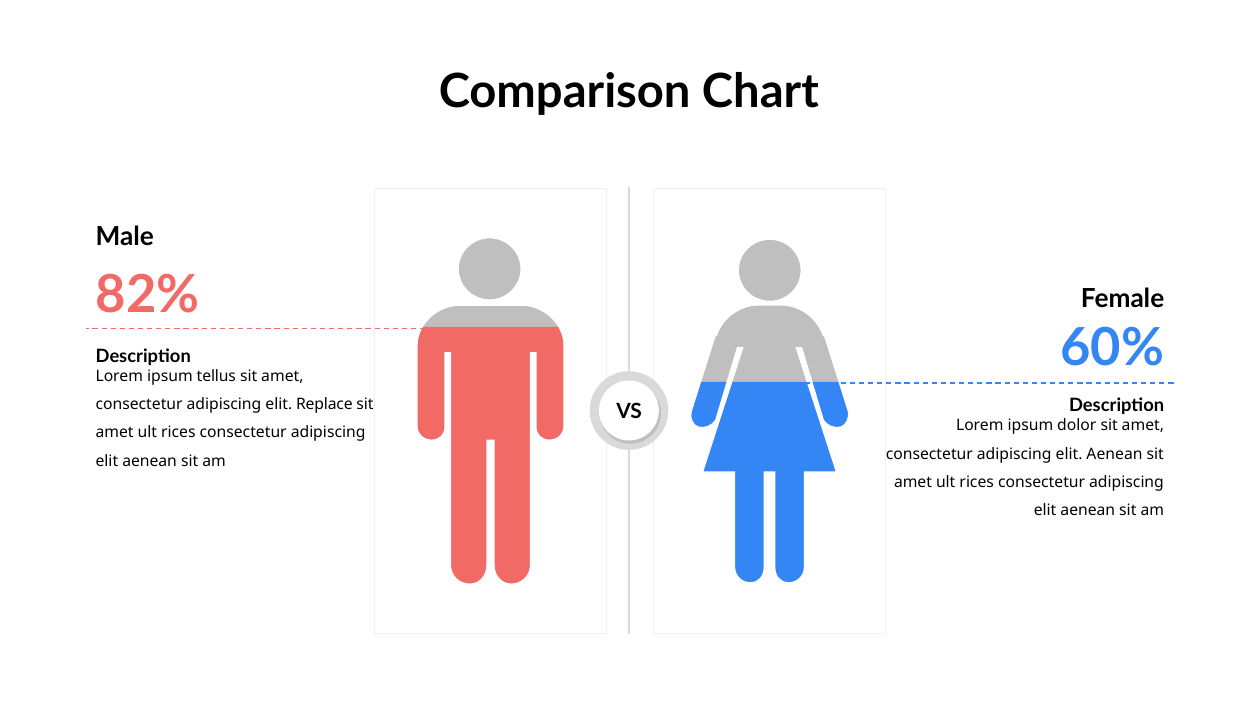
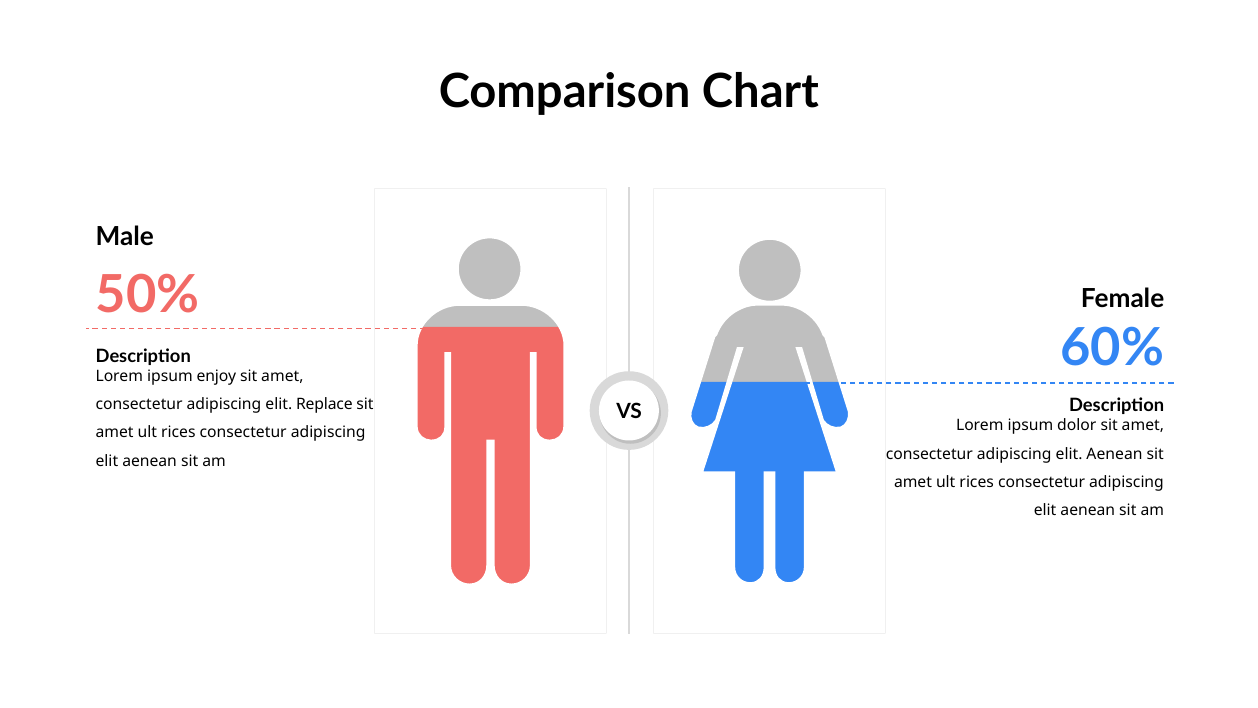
82%: 82% -> 50%
tellus: tellus -> enjoy
